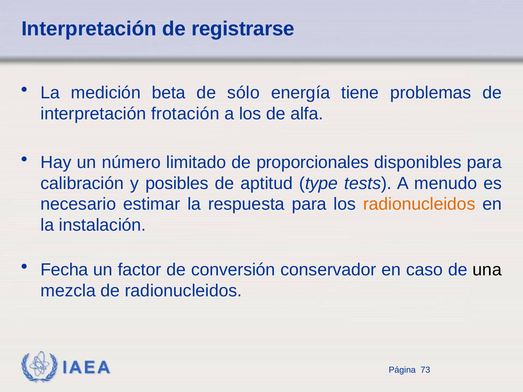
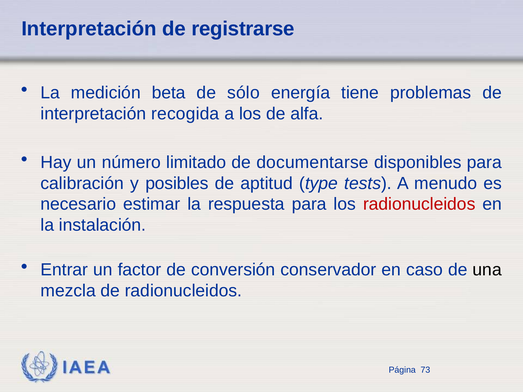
frotación: frotación -> recogida
proporcionales: proporcionales -> documentarse
radionucleidos at (419, 204) colour: orange -> red
Fecha: Fecha -> Entrar
